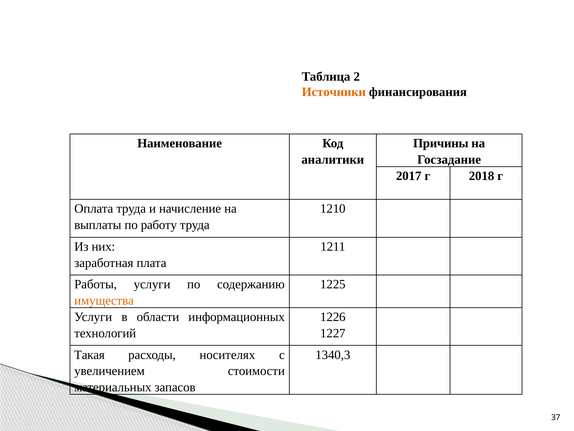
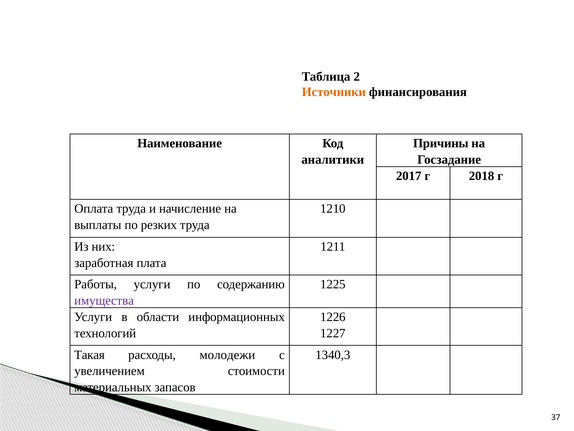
работу: работу -> резких
имущества colour: orange -> purple
носителях: носителях -> молодежи
